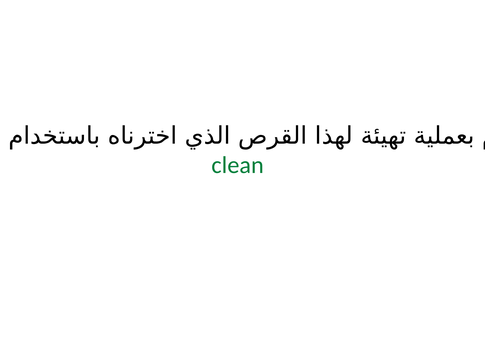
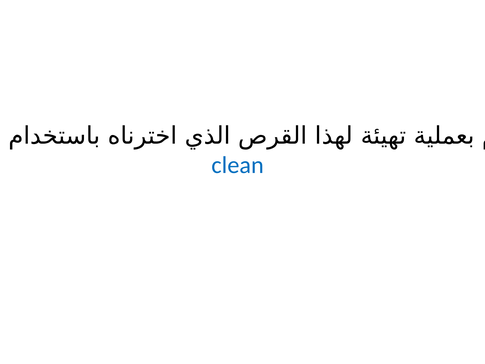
clean colour: green -> blue
